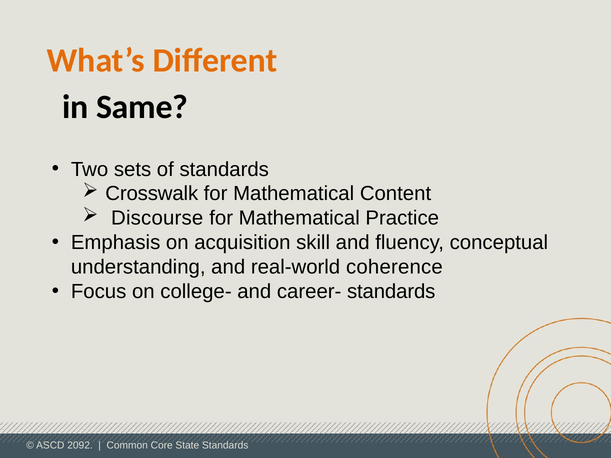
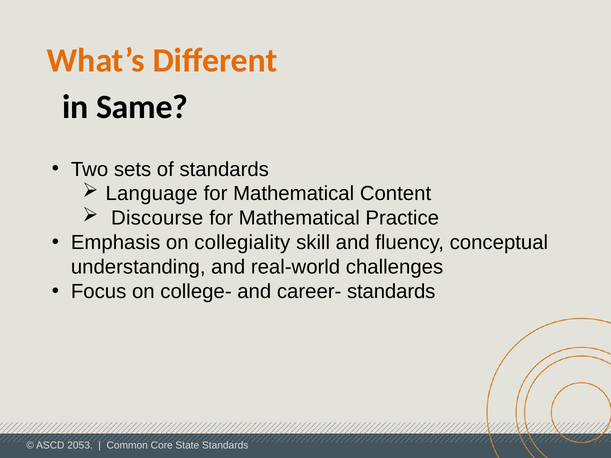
Crosswalk: Crosswalk -> Language
acquisition: acquisition -> collegiality
coherence: coherence -> challenges
2092: 2092 -> 2053
